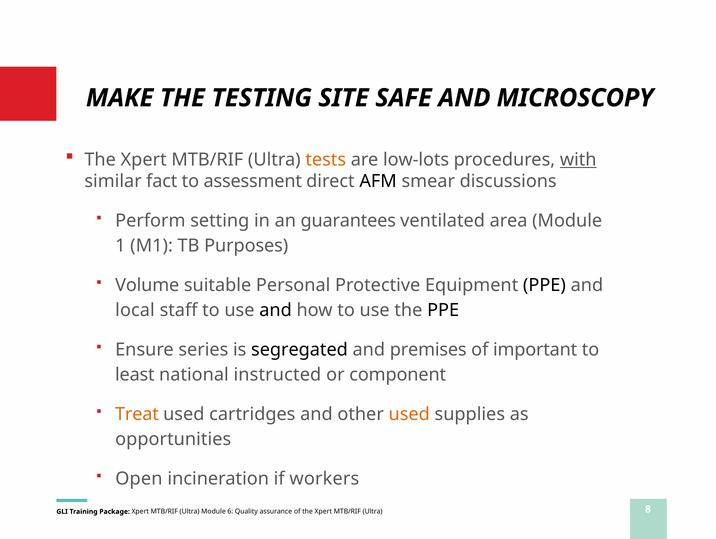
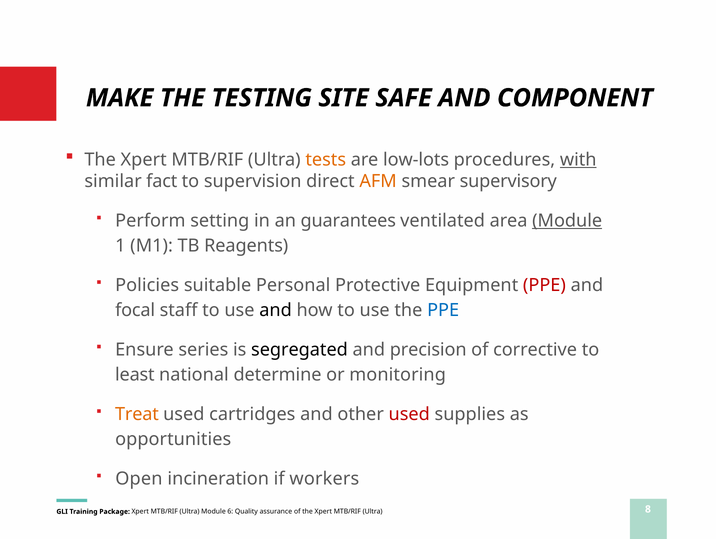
MICROSCOPY: MICROSCOPY -> COMPONENT
assessment: assessment -> supervision
AFM colour: black -> orange
discussions: discussions -> supervisory
Module at (567, 221) underline: none -> present
Purposes: Purposes -> Reagents
Volume: Volume -> Policies
PPE at (544, 285) colour: black -> red
local: local -> focal
PPE at (443, 310) colour: black -> blue
premises: premises -> precision
important: important -> corrective
instructed: instructed -> determine
component: component -> monitoring
used at (409, 414) colour: orange -> red
